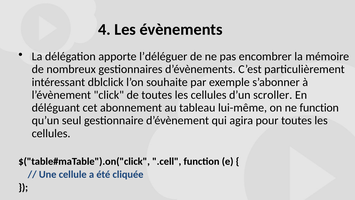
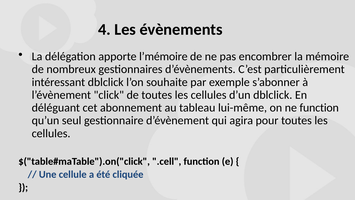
l’déléguer: l’déléguer -> l’mémoire
d’un scroller: scroller -> dblclick
